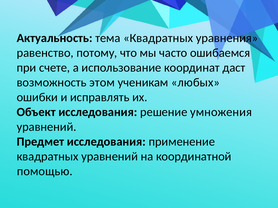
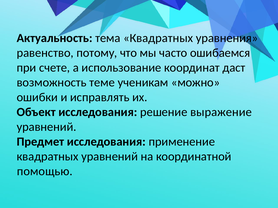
этом: этом -> теме
любых: любых -> можно
умножения: умножения -> выражение
